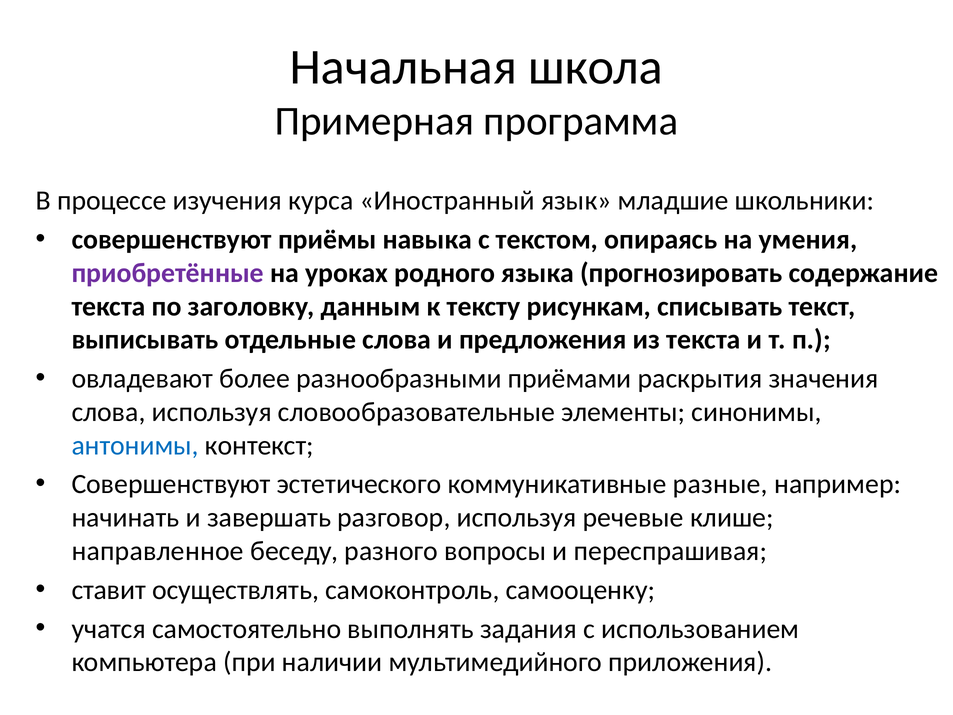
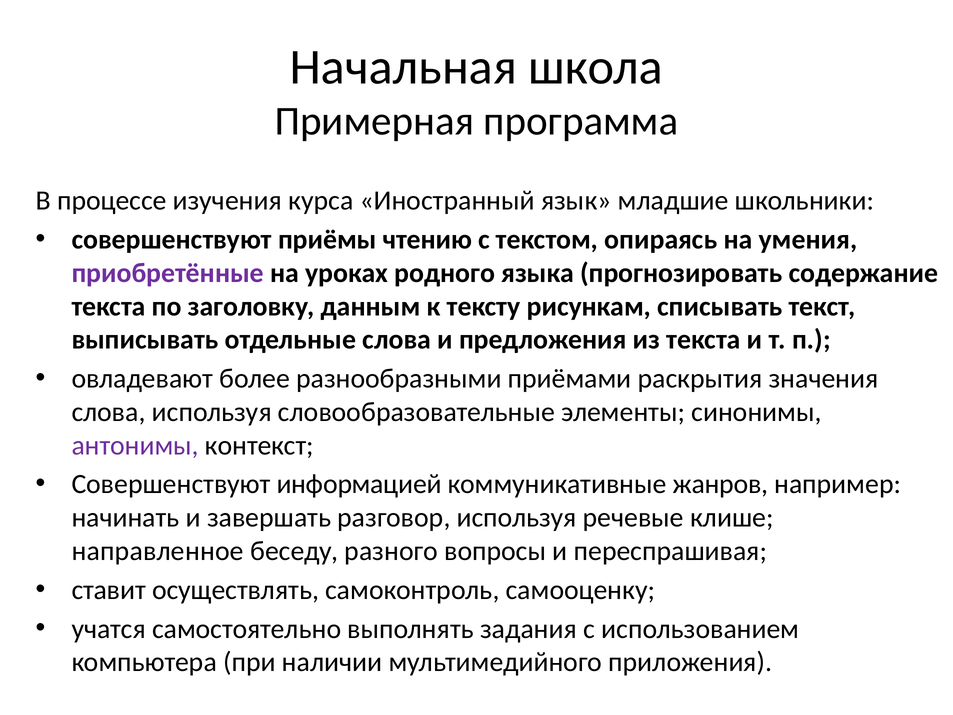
навыка: навыка -> чтению
антонимы colour: blue -> purple
эстетического: эстетического -> информацией
разные: разные -> жанров
